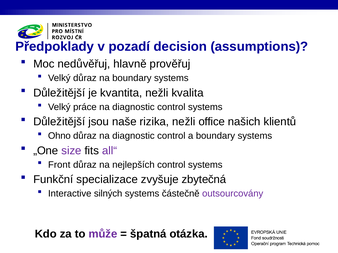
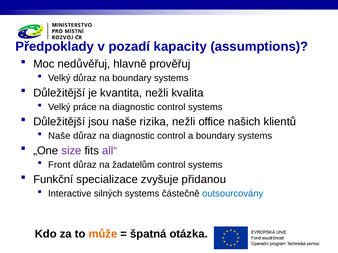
decision: decision -> kapacity
Ohno at (59, 136): Ohno -> Naše
nejlepších: nejlepších -> žadatelům
zbytečná: zbytečná -> přidanou
outsourcovány colour: purple -> blue
může colour: purple -> orange
